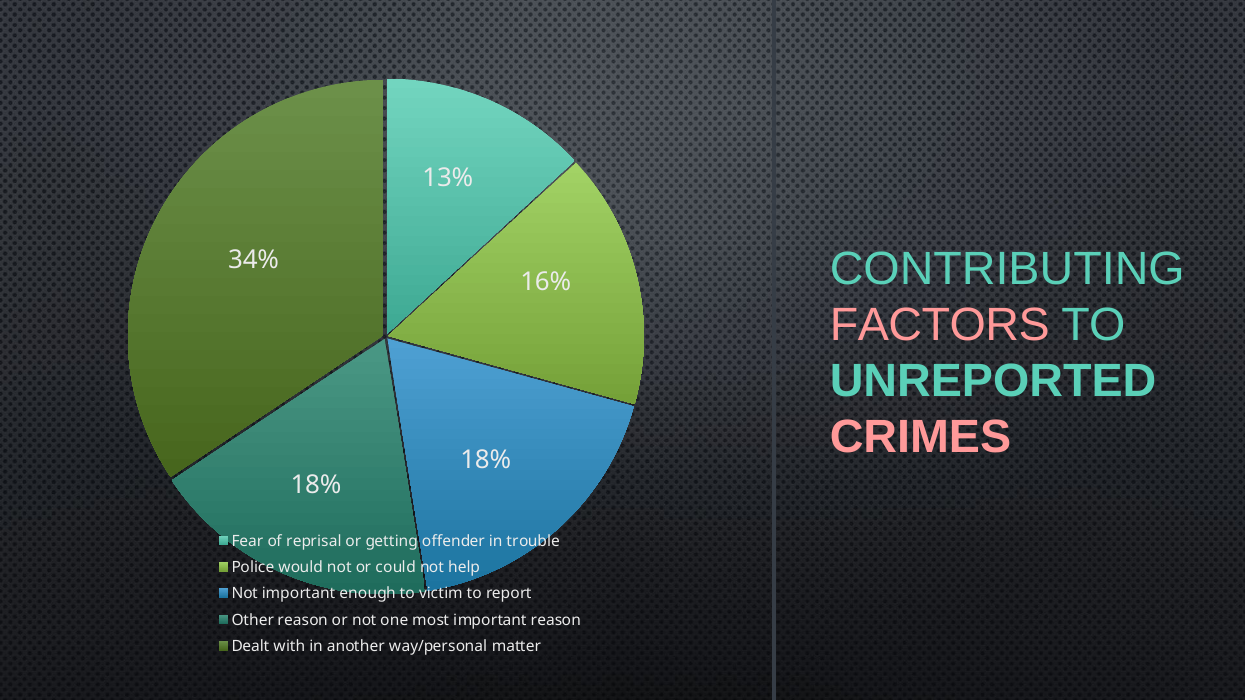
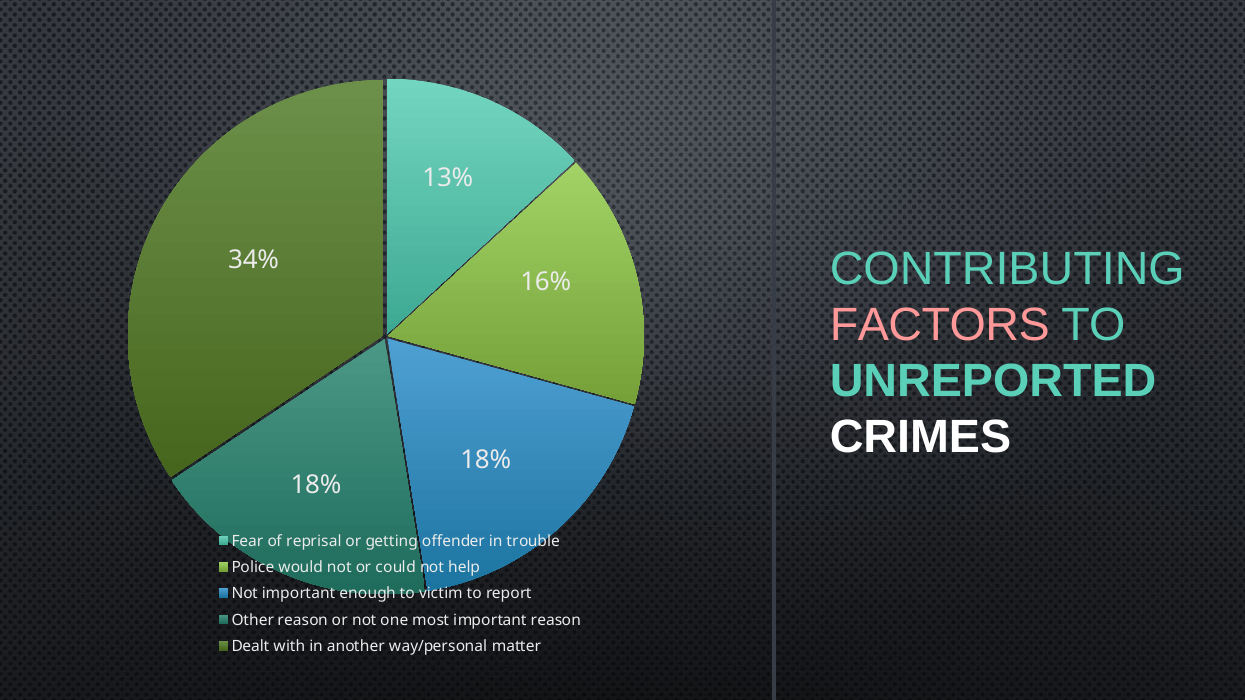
CRIMES colour: pink -> white
